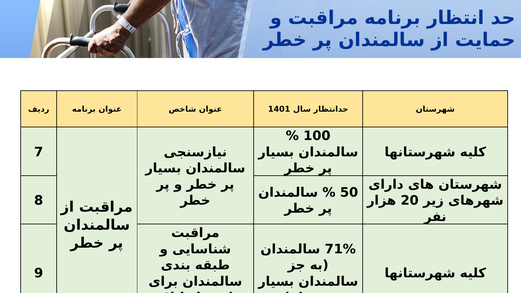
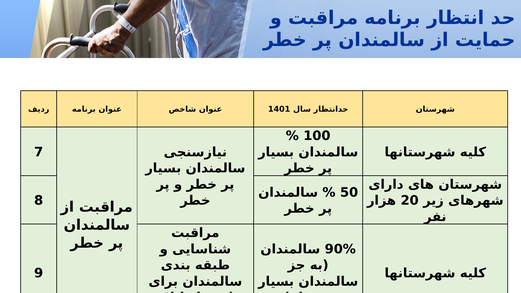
71%: 71% -> 90%
